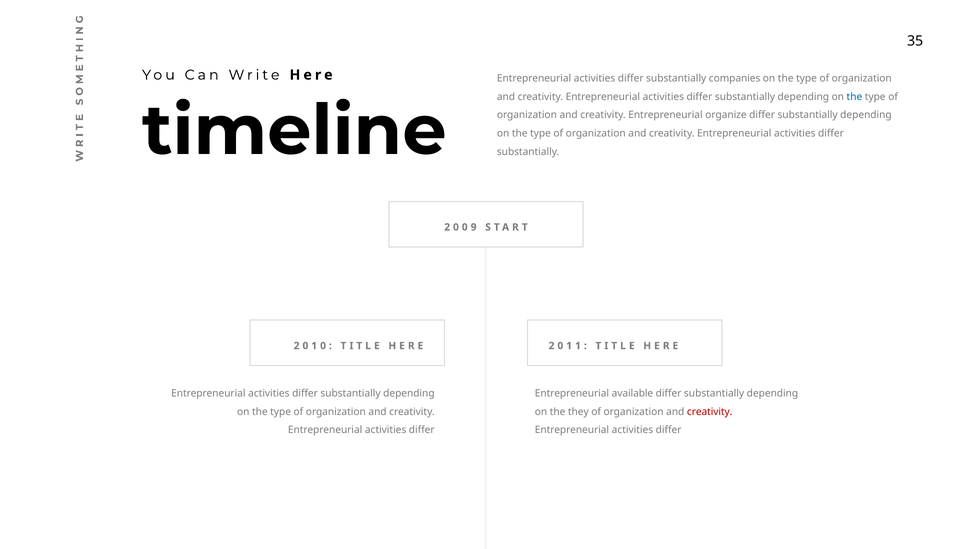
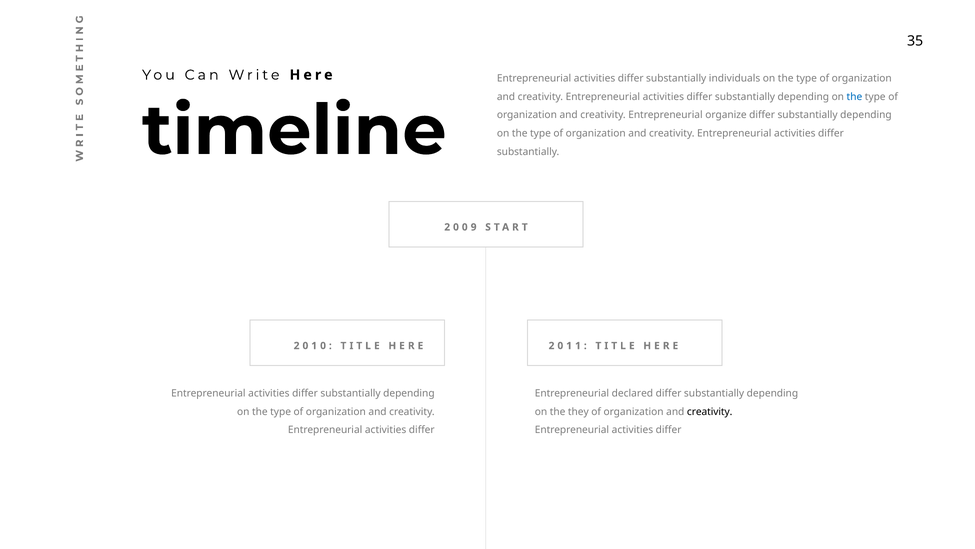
companies: companies -> individuals
available: available -> declared
creativity at (710, 411) colour: red -> black
